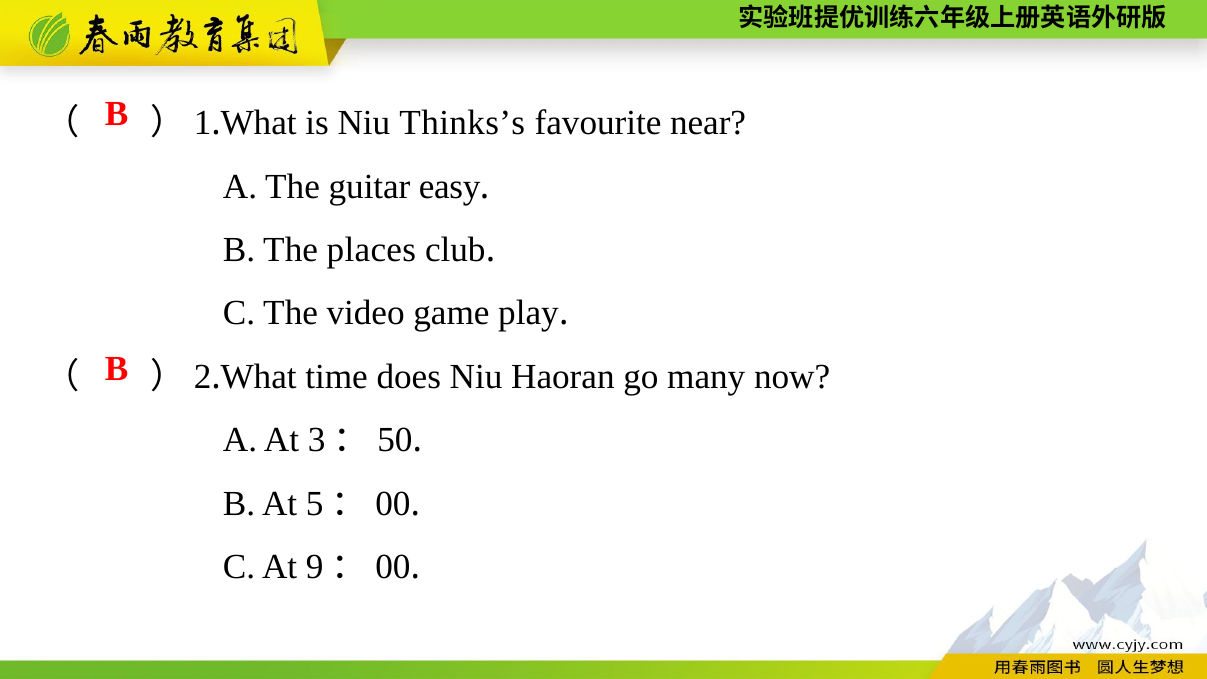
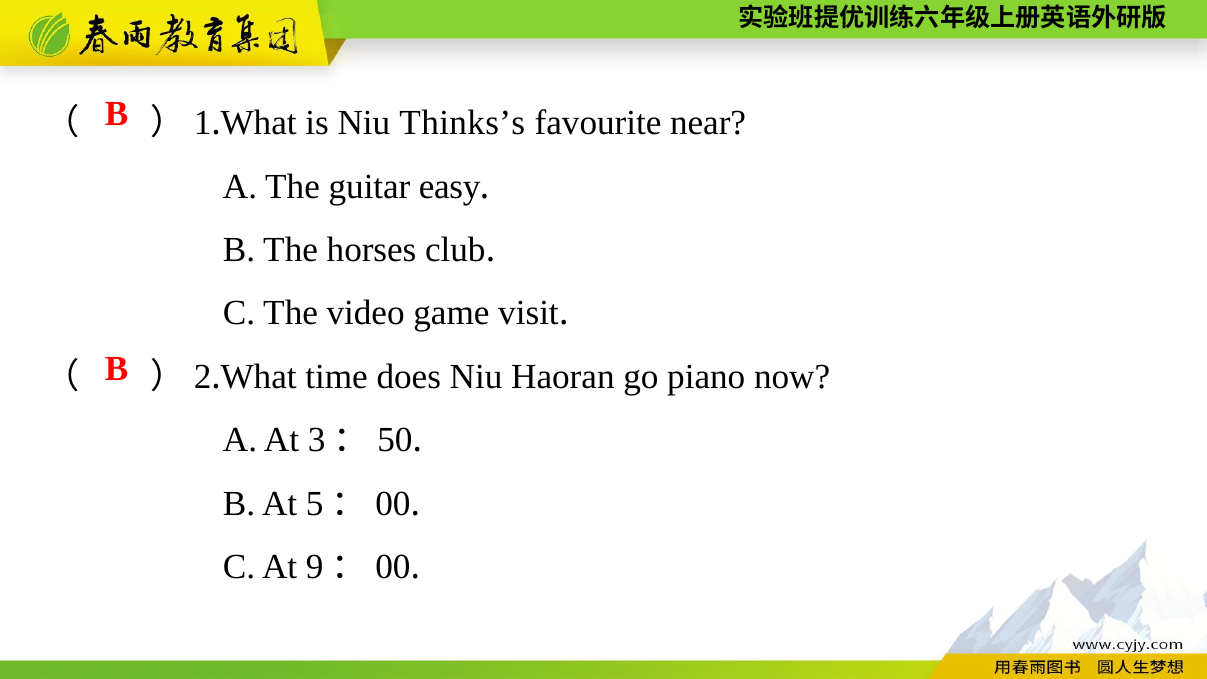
places: places -> horses
play: play -> visit
many: many -> piano
